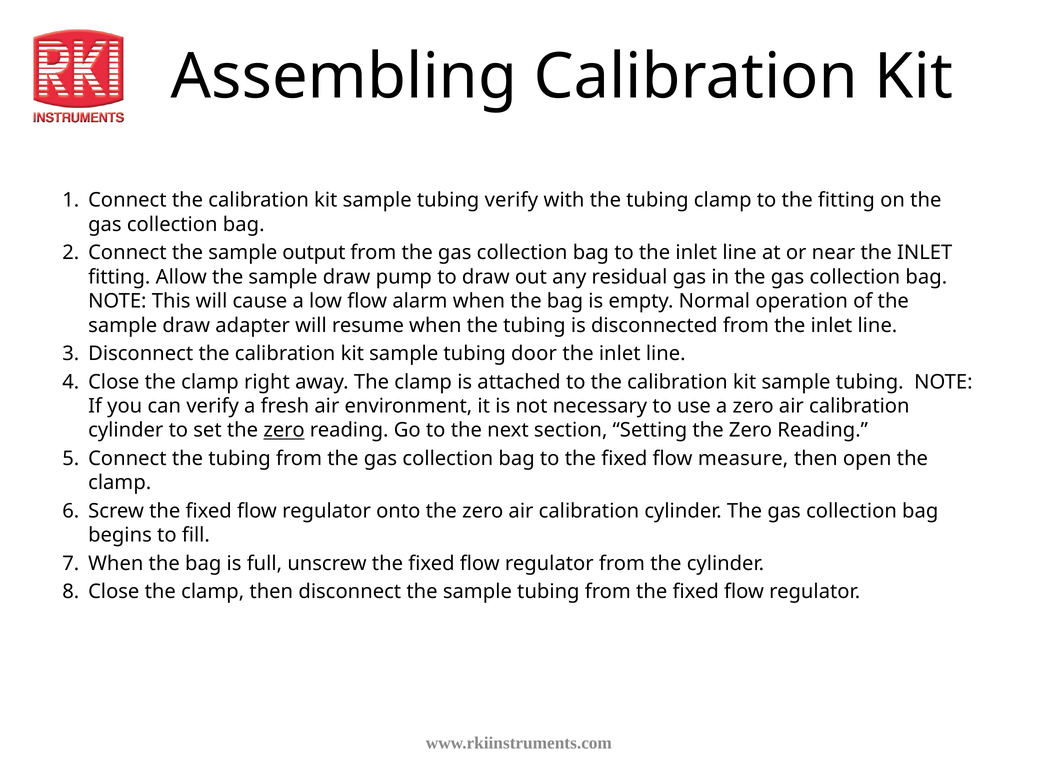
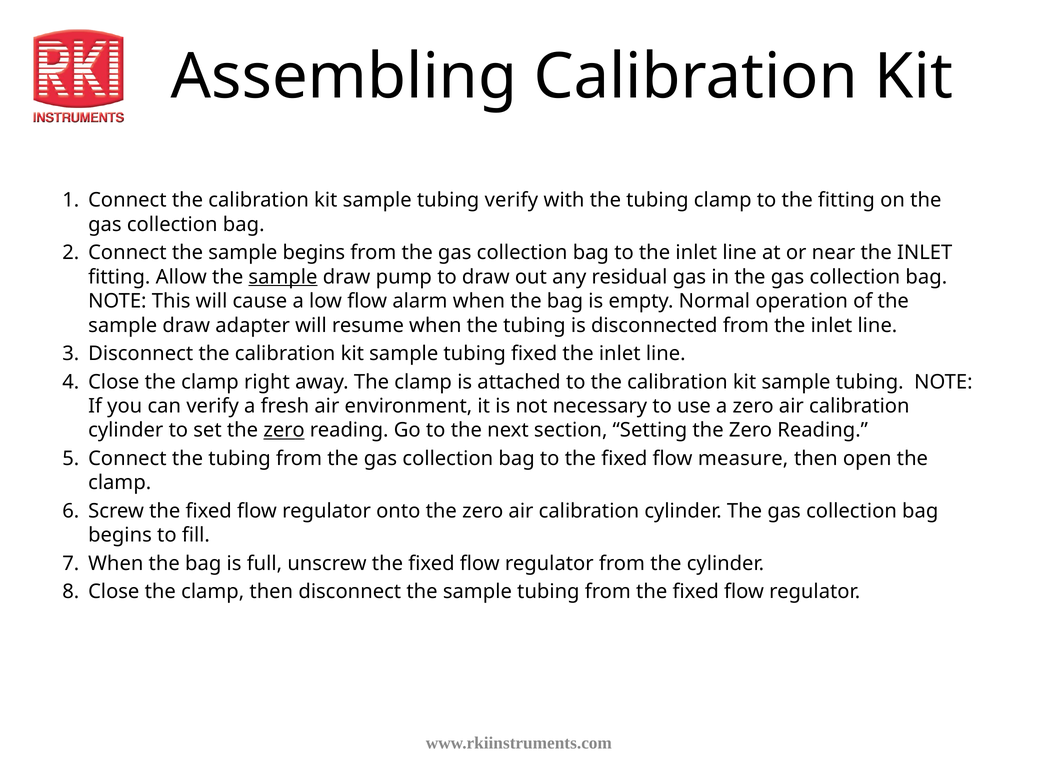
sample output: output -> begins
sample at (283, 277) underline: none -> present
tubing door: door -> fixed
